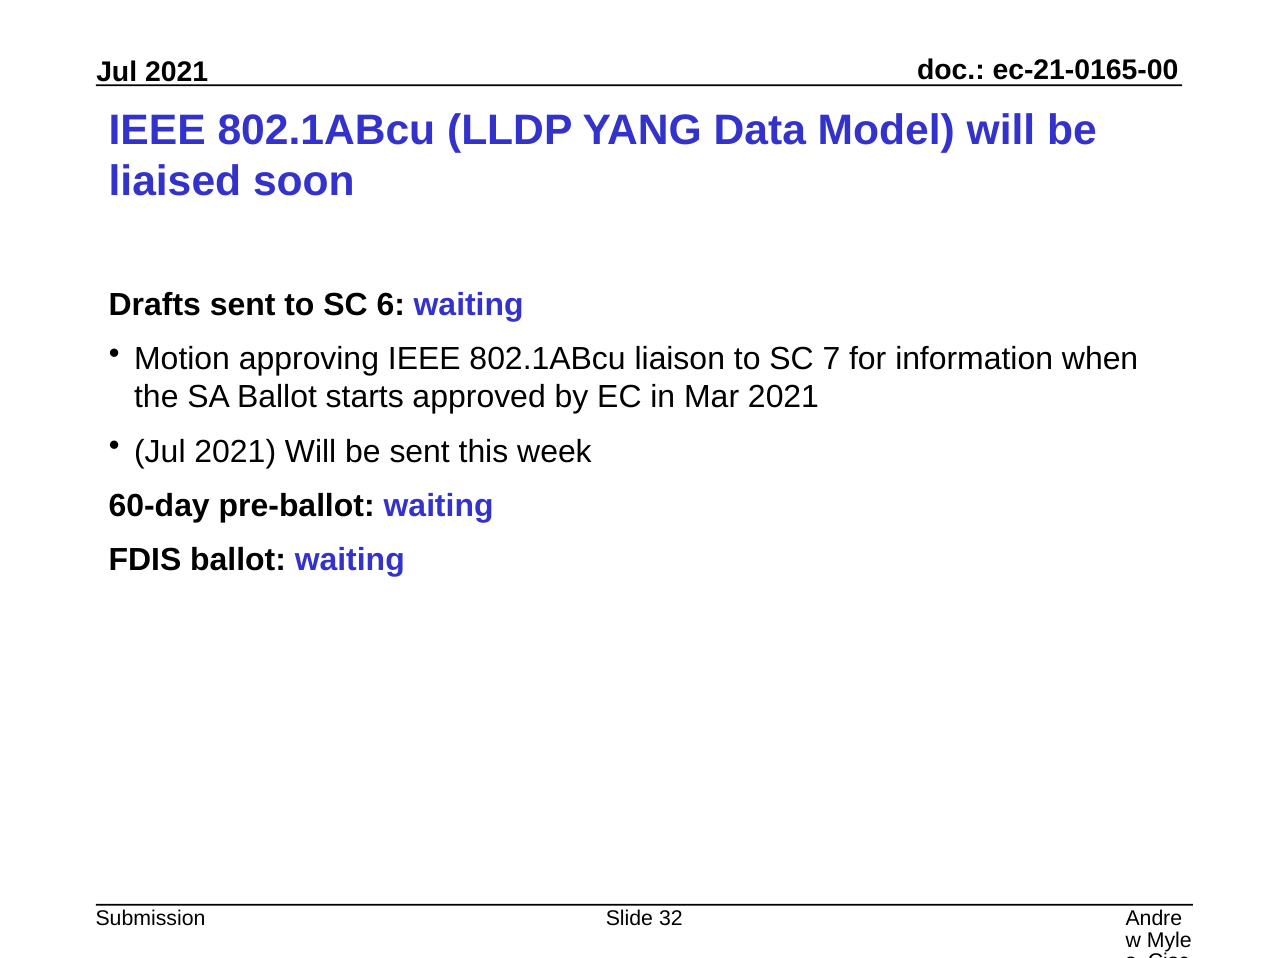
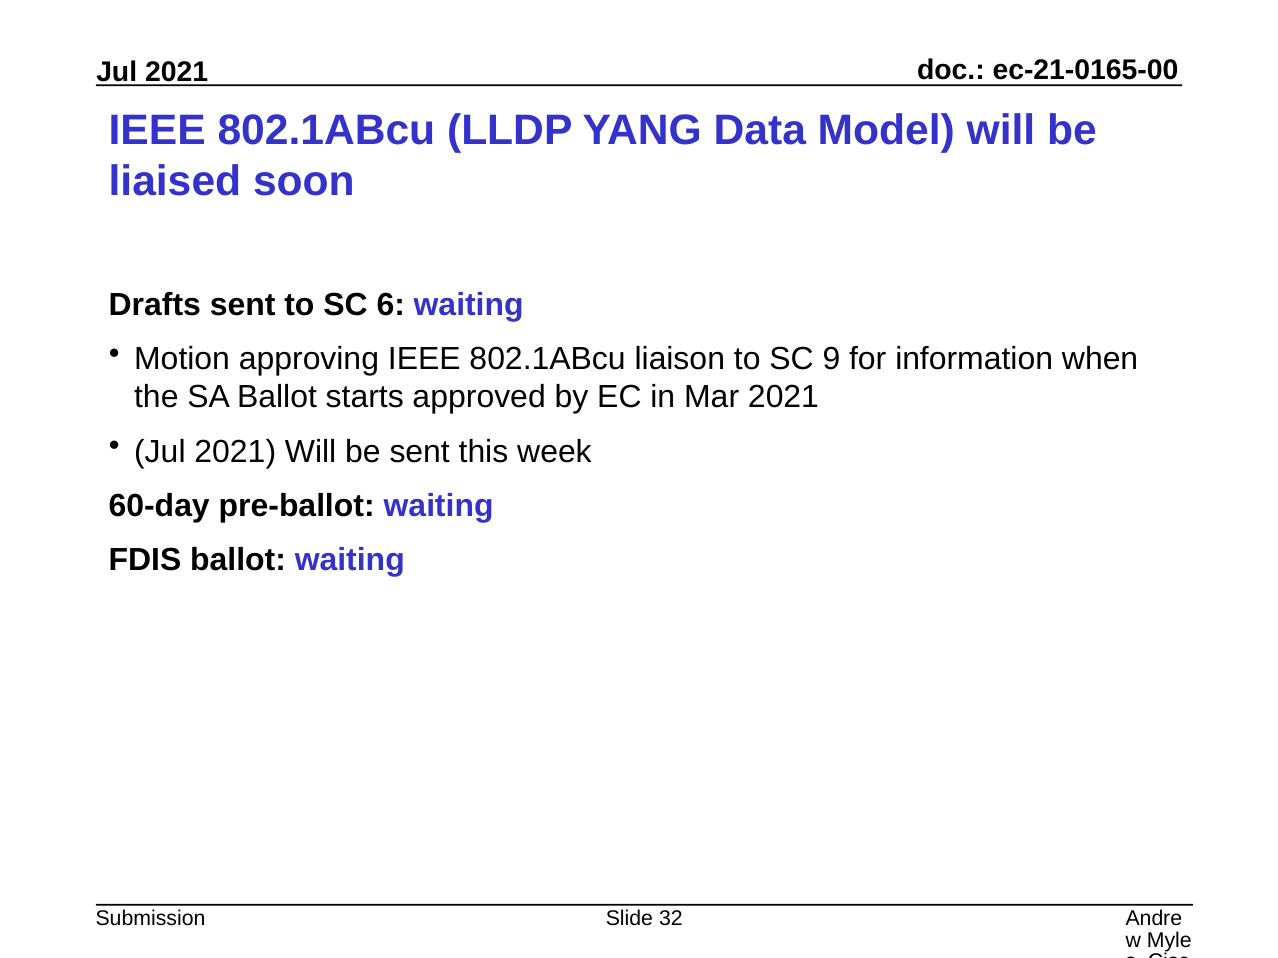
7: 7 -> 9
